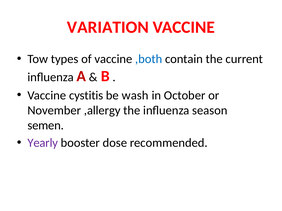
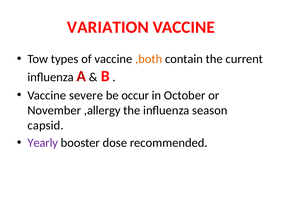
,both colour: blue -> orange
cystitis: cystitis -> severe
wash: wash -> occur
semen: semen -> capsid
